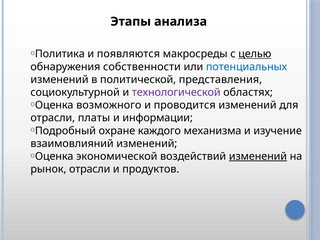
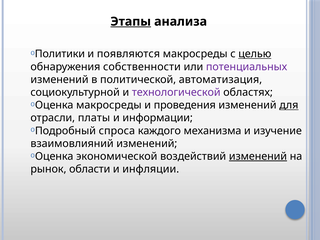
Этапы underline: none -> present
Политика: Политика -> Политики
потенциальных colour: blue -> purple
представления: представления -> автоматизация
Оценка возможного: возможного -> макросреды
проводится: проводится -> проведения
для underline: none -> present
охране: охране -> спроса
рынок отрасли: отрасли -> области
продуктов: продуктов -> инфляции
